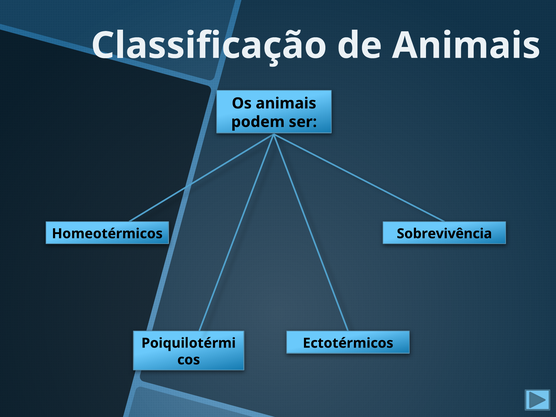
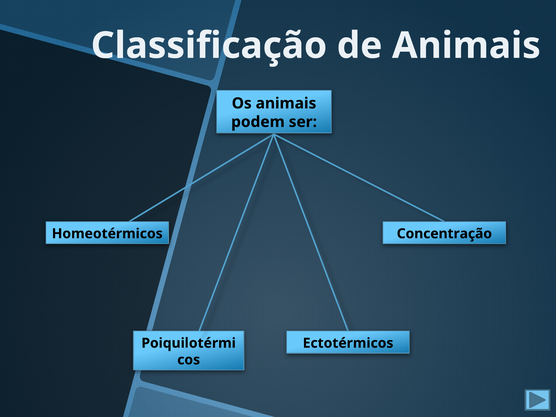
Sobrevivência: Sobrevivência -> Concentração
